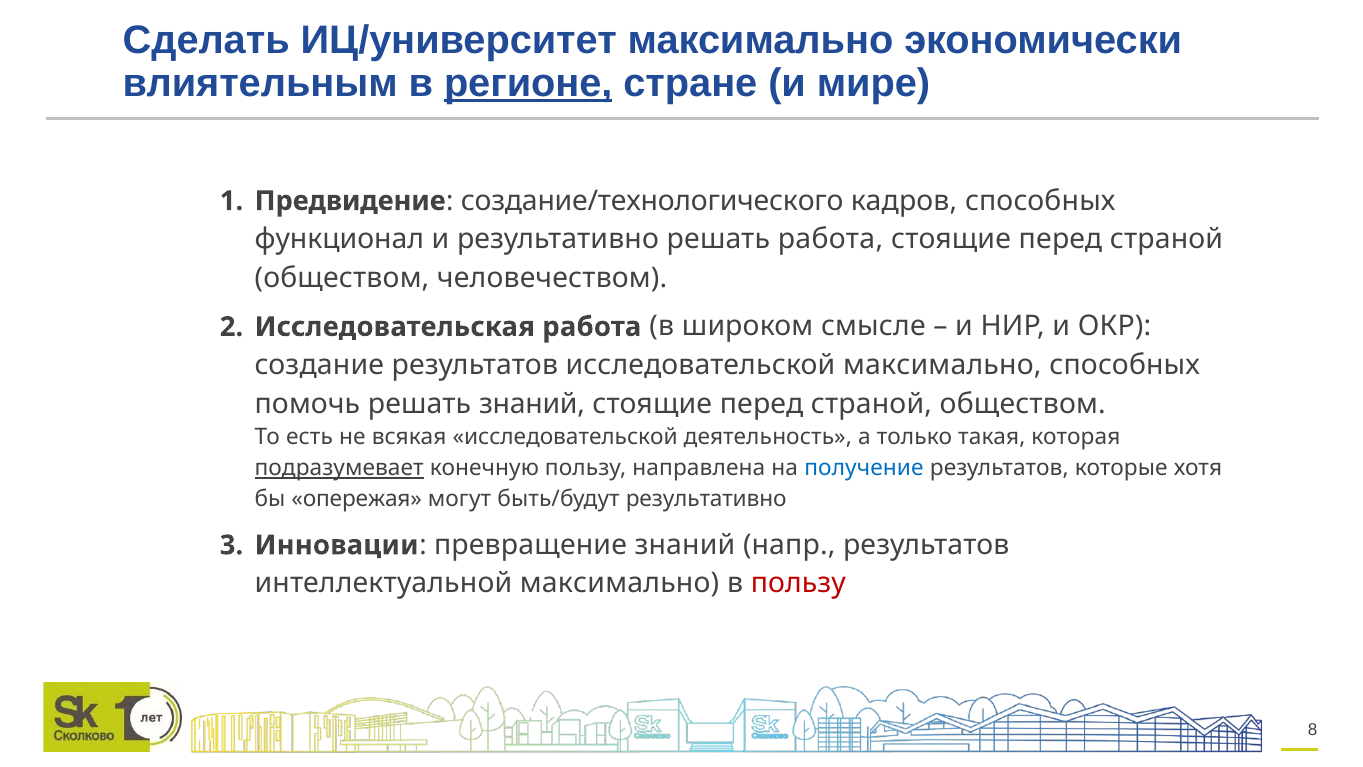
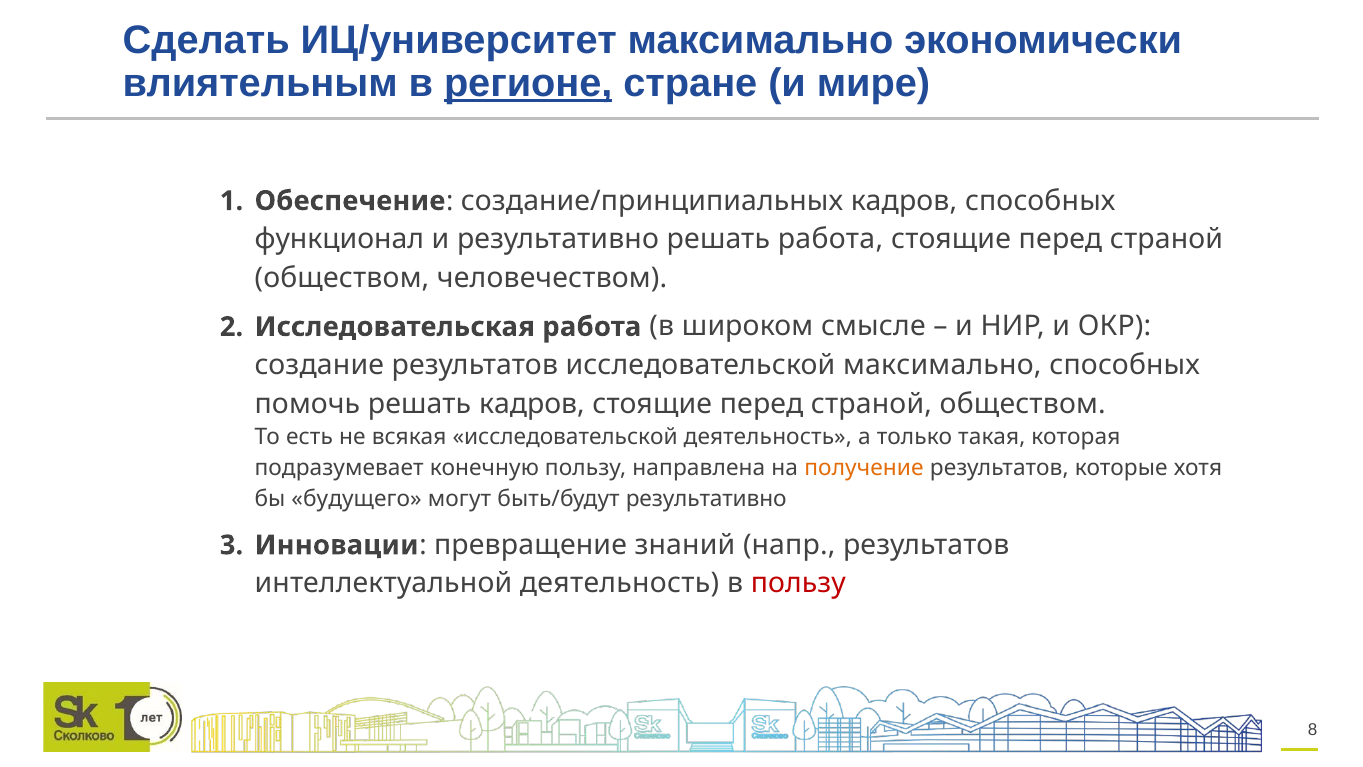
Предвидение: Предвидение -> Обеспечение
создание/технологического: создание/технологического -> создание/принципиальных
решать знаний: знаний -> кадров
подразумевает underline: present -> none
получение colour: blue -> orange
опережая: опережая -> будущего
интеллектуальной максимально: максимально -> деятельность
